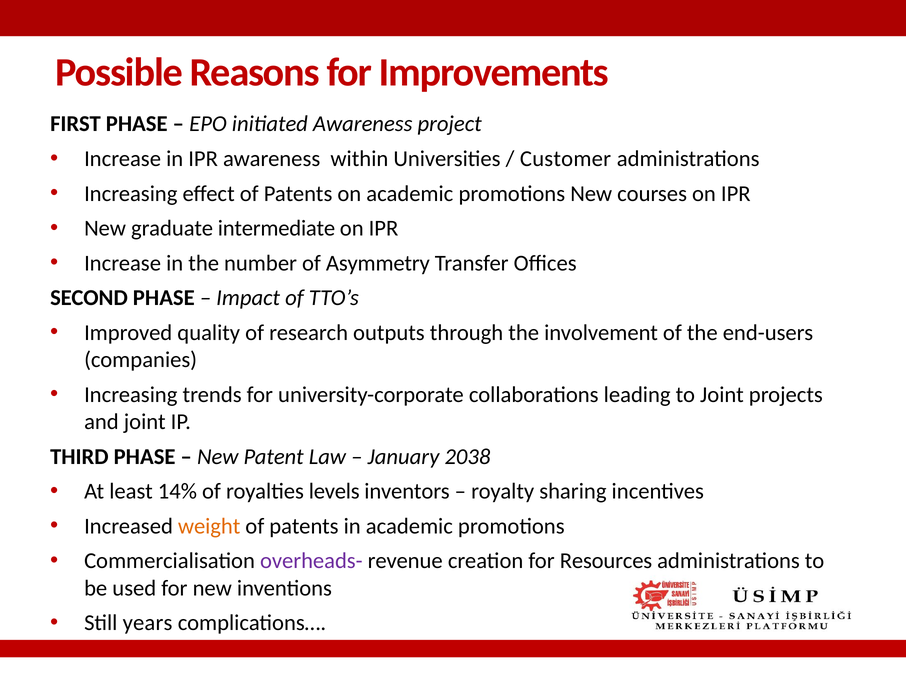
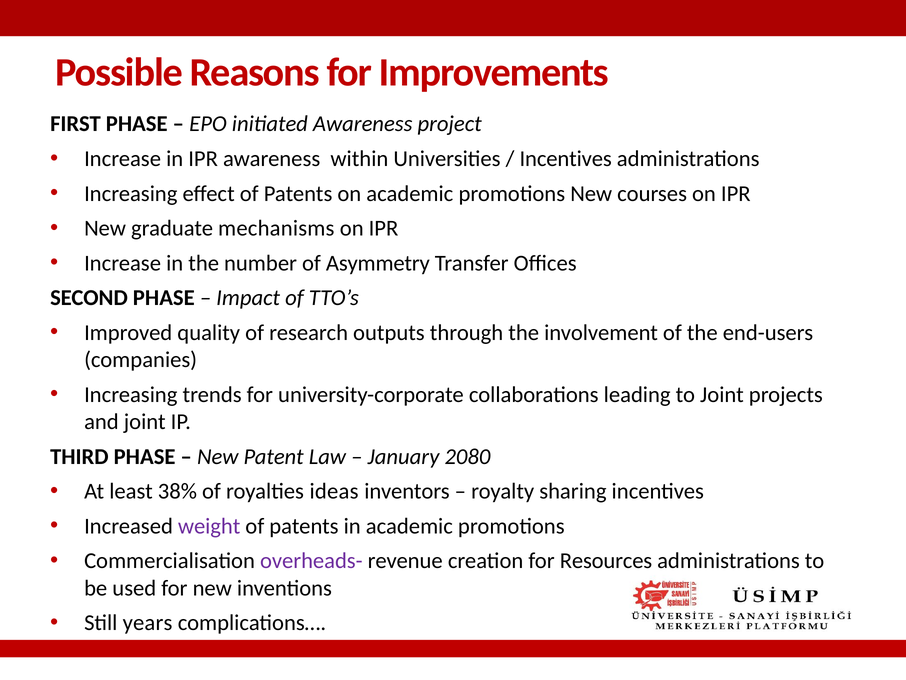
Customer at (566, 159): Customer -> Incentives
intermediate: intermediate -> mechanisms
2038: 2038 -> 2080
14%: 14% -> 38%
levels: levels -> ideas
weight colour: orange -> purple
